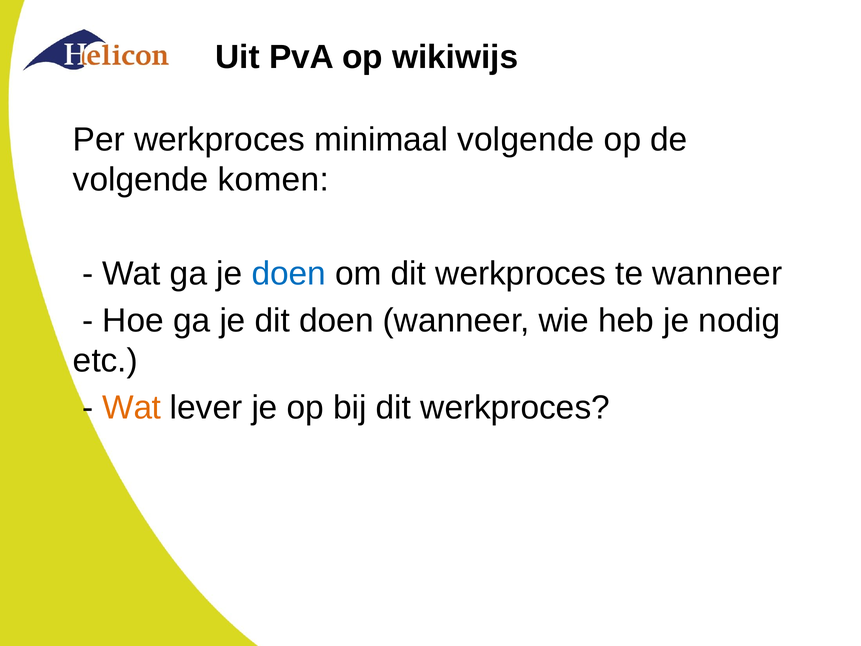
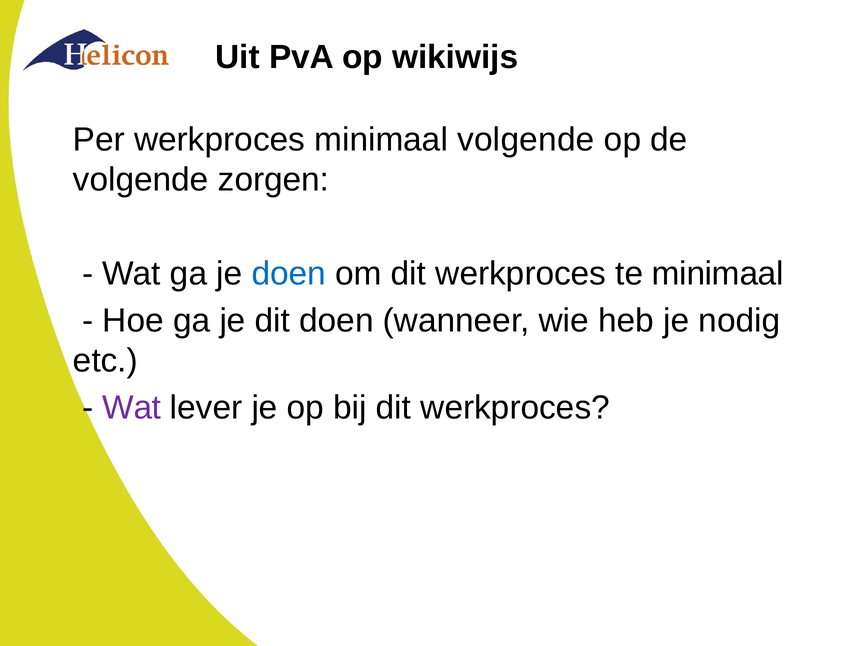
komen: komen -> zorgen
te wanneer: wanneer -> minimaal
Wat at (132, 407) colour: orange -> purple
